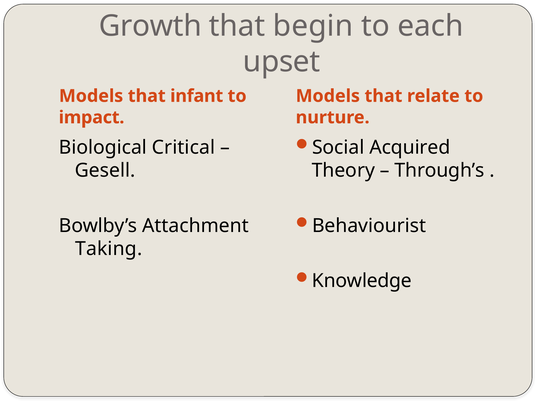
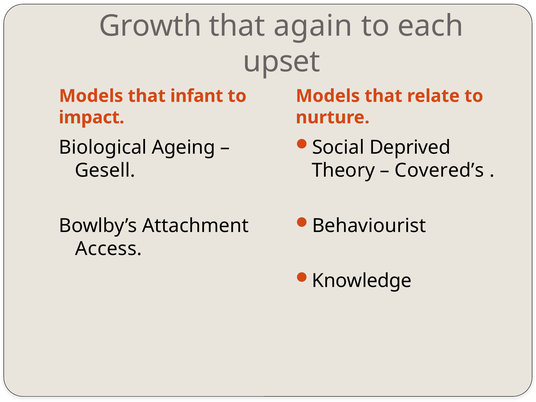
begin: begin -> again
Acquired: Acquired -> Deprived
Critical: Critical -> Ageing
Through’s: Through’s -> Covered’s
Taking: Taking -> Access
